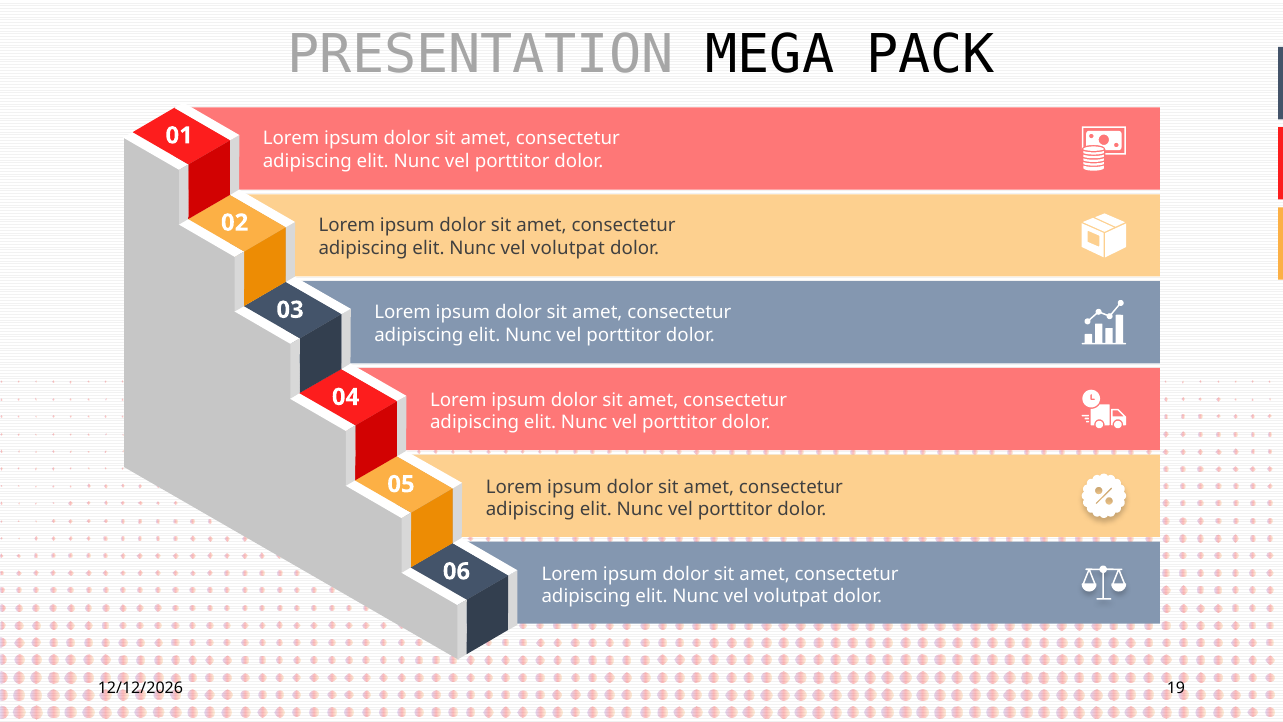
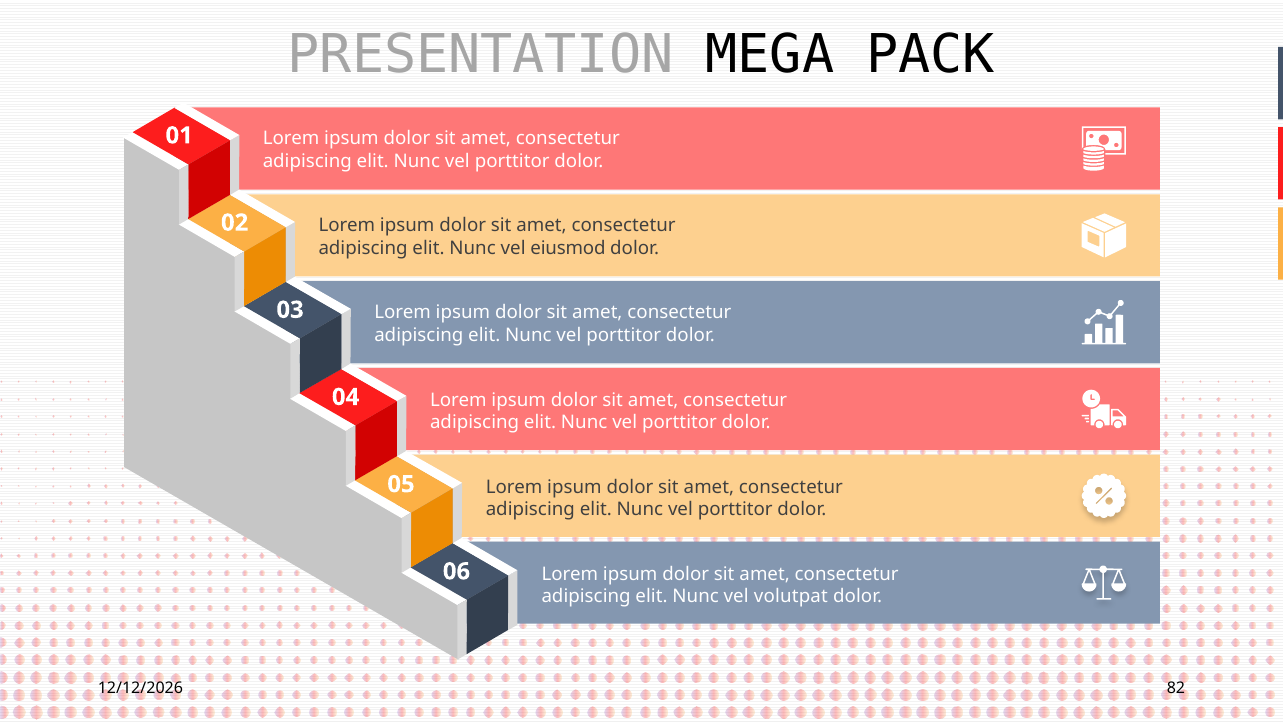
volutpat at (568, 248): volutpat -> eiusmod
19: 19 -> 82
